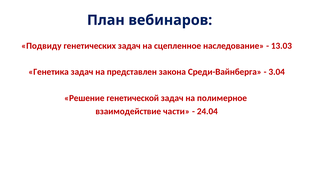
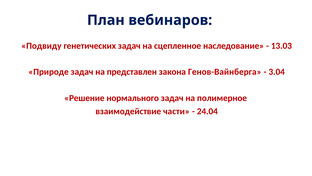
Генетика: Генетика -> Природе
Среди-Вайнберга: Среди-Вайнберга -> Генов-Вайнберга
генетической: генетической -> нормального
